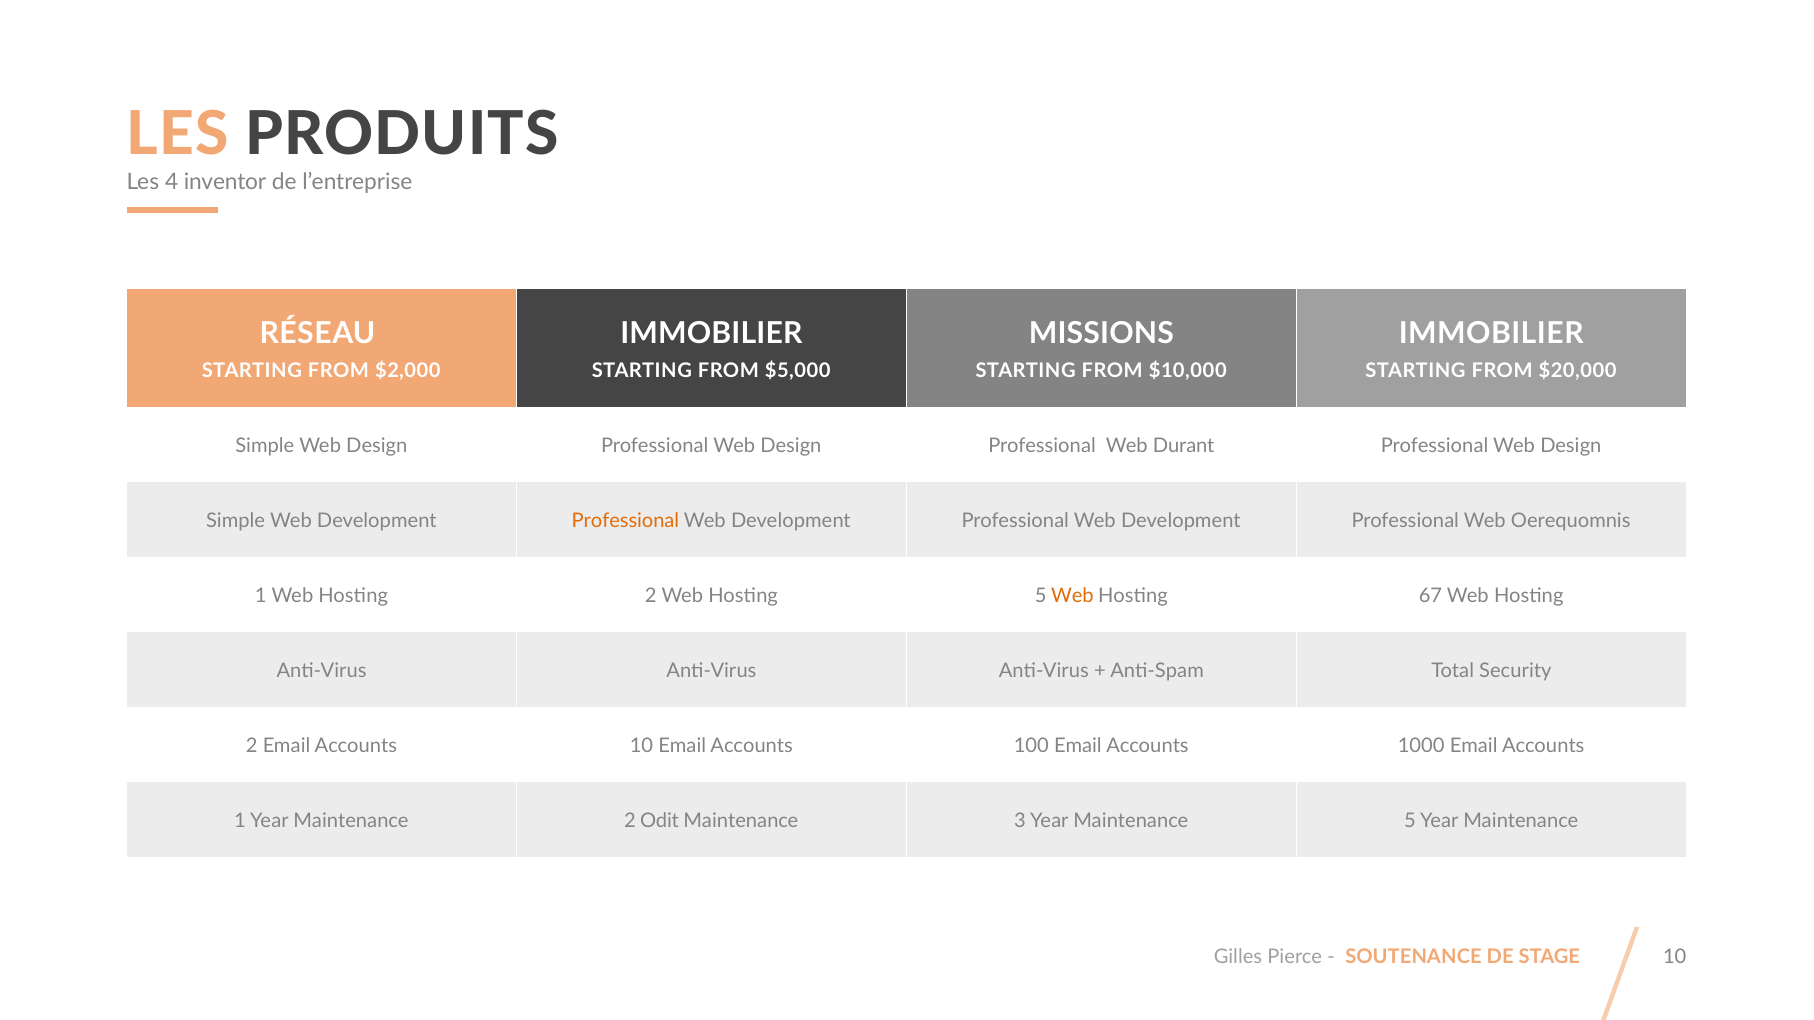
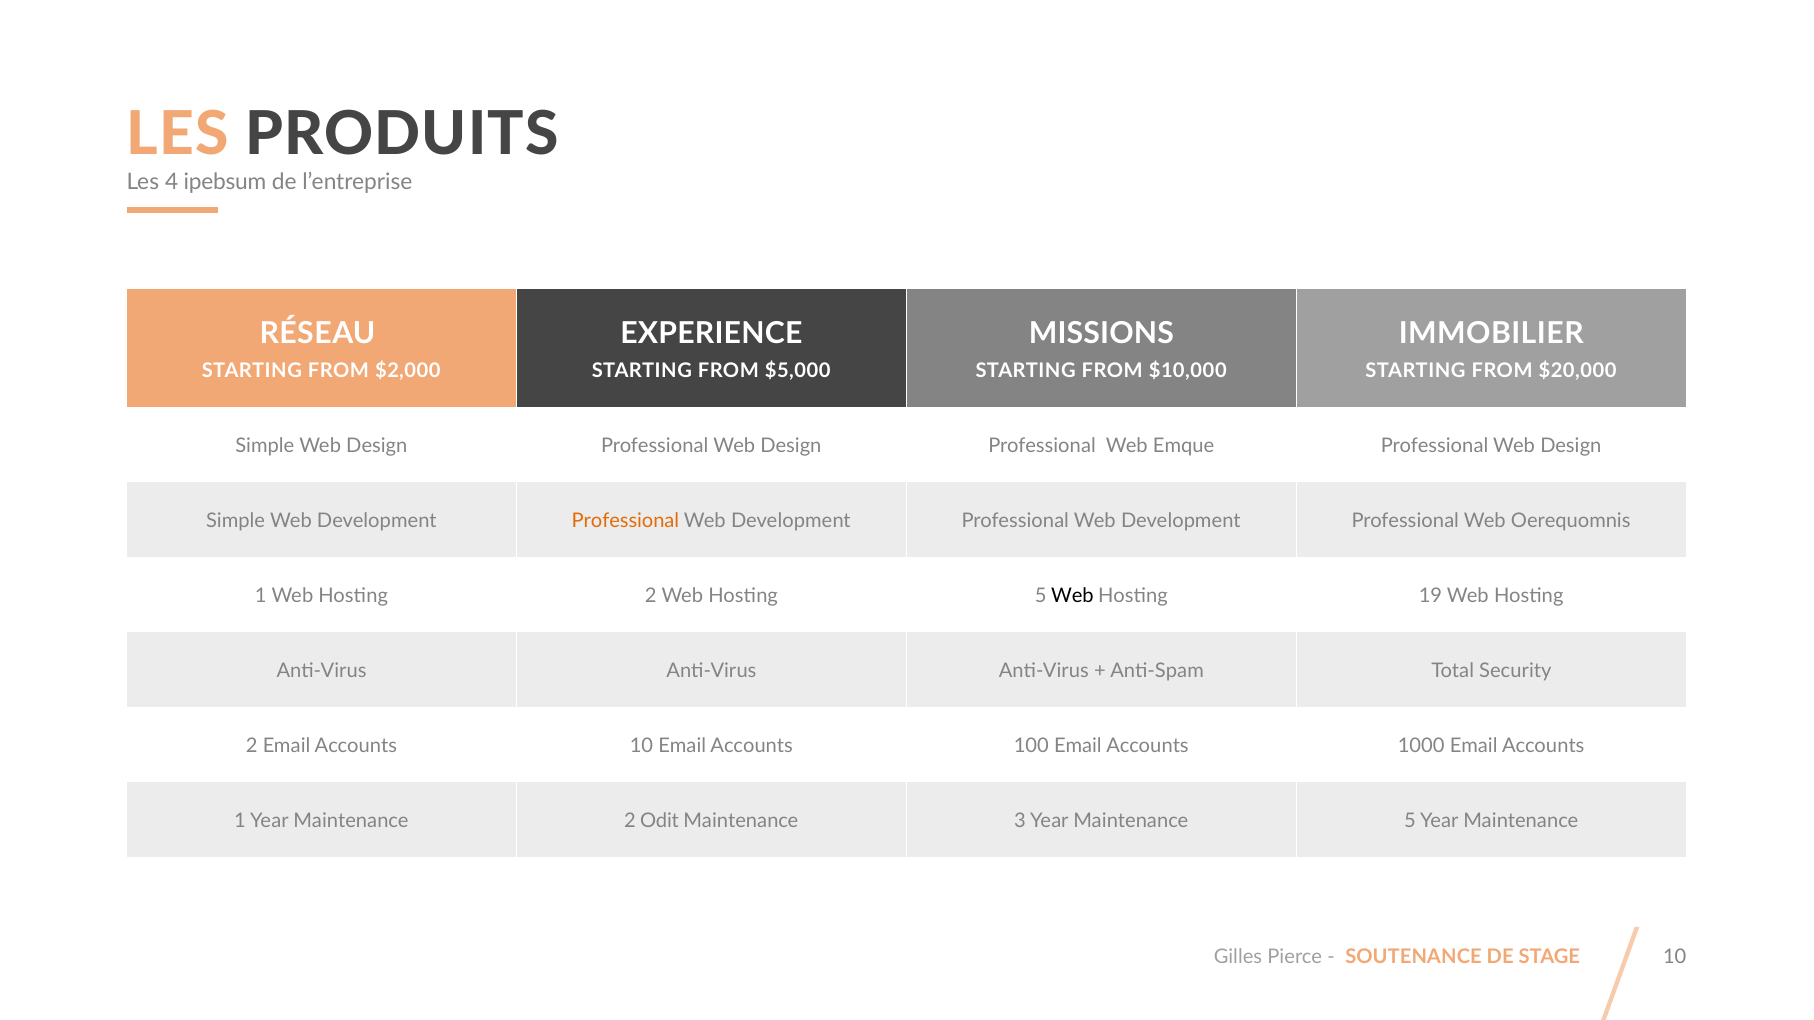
inventor: inventor -> ipebsum
IMMOBILIER at (711, 334): IMMOBILIER -> EXPERIENCE
Durant: Durant -> Emque
Web at (1072, 596) colour: orange -> black
67: 67 -> 19
